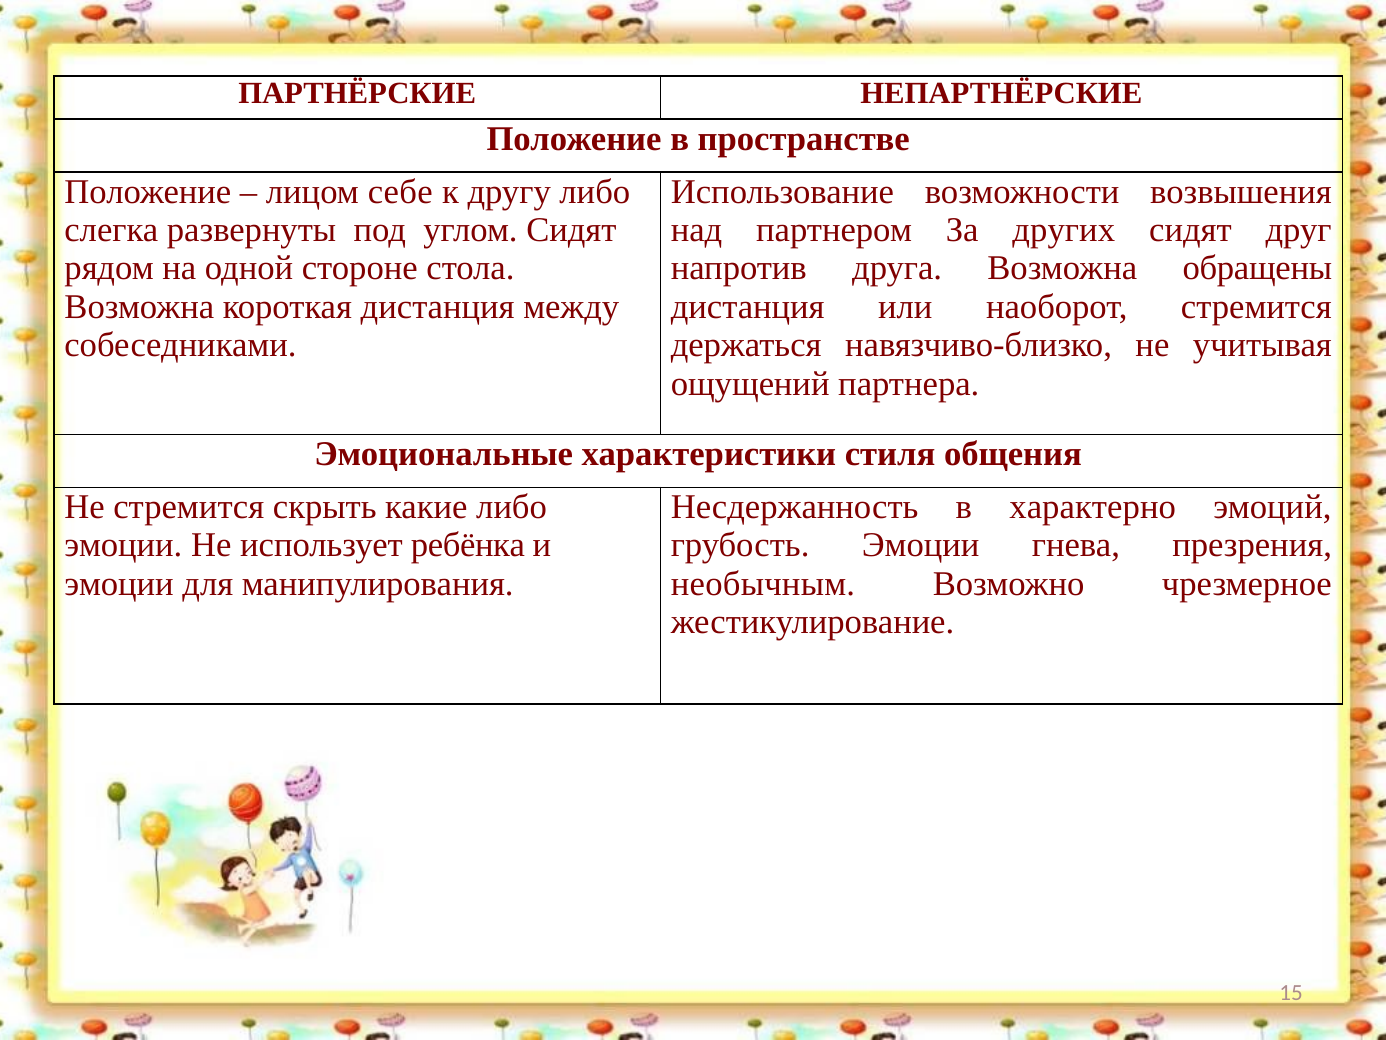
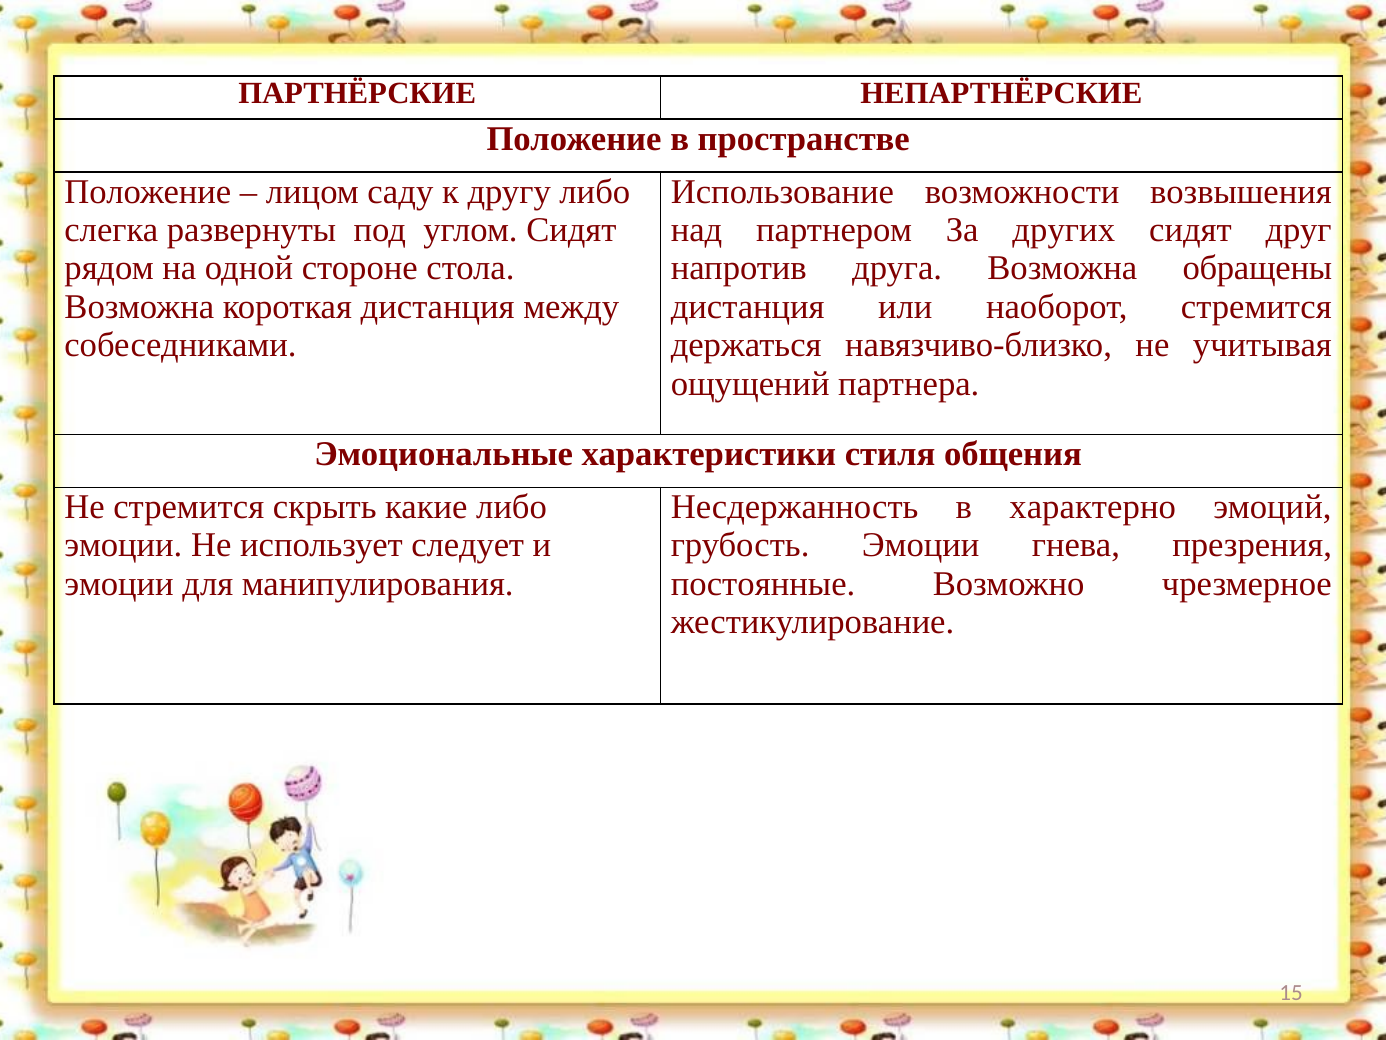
себе: себе -> саду
ребёнка: ребёнка -> следует
необычным: необычным -> постоянные
